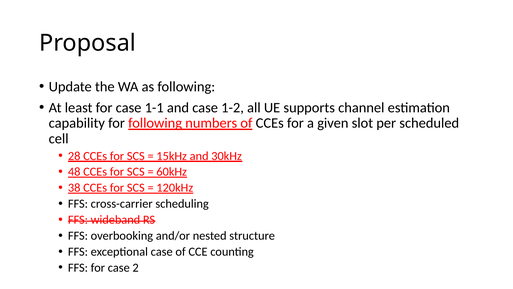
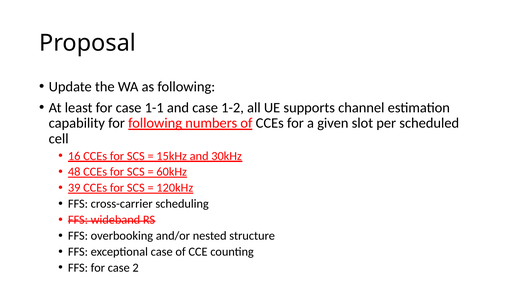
28: 28 -> 16
38: 38 -> 39
